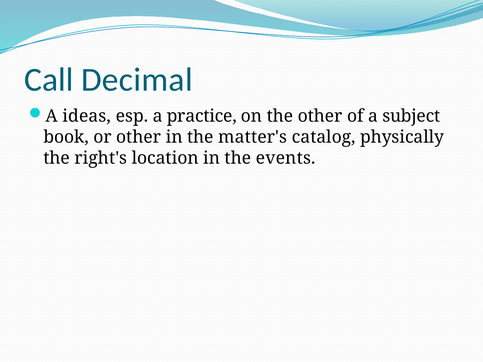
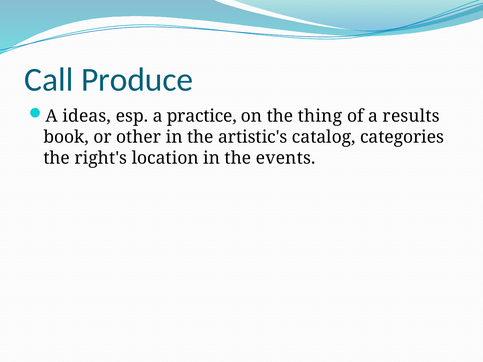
Decimal: Decimal -> Produce
the other: other -> thing
subject: subject -> results
matter's: matter's -> artistic's
physically: physically -> categories
